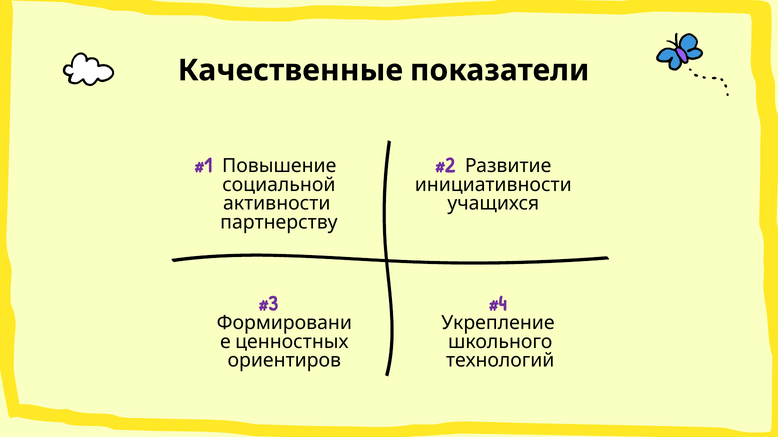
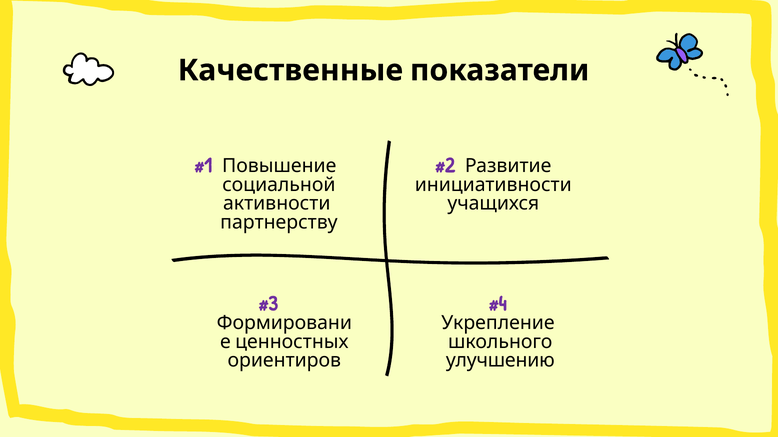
технологий: технологий -> улучшению
